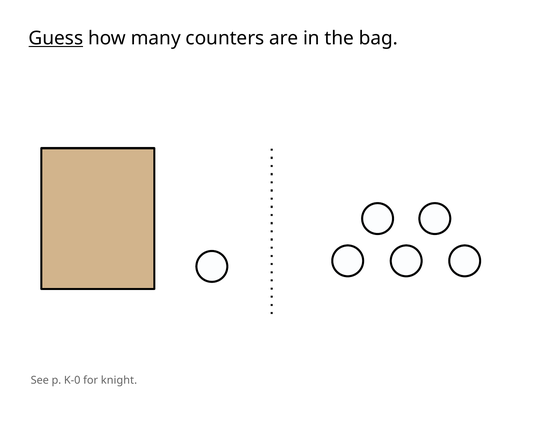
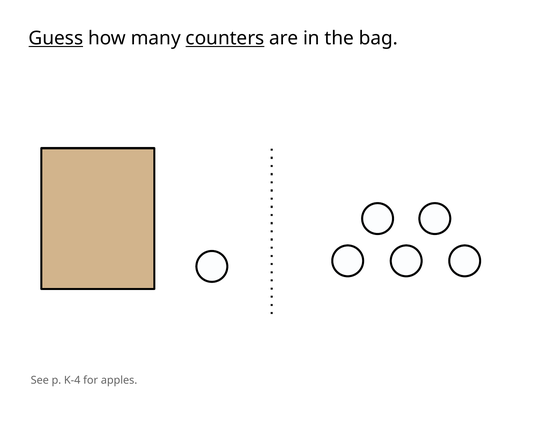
counters underline: none -> present
K-0: K-0 -> K-4
knight: knight -> apples
